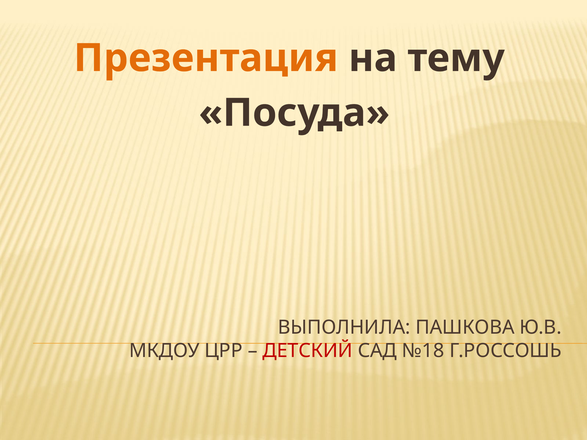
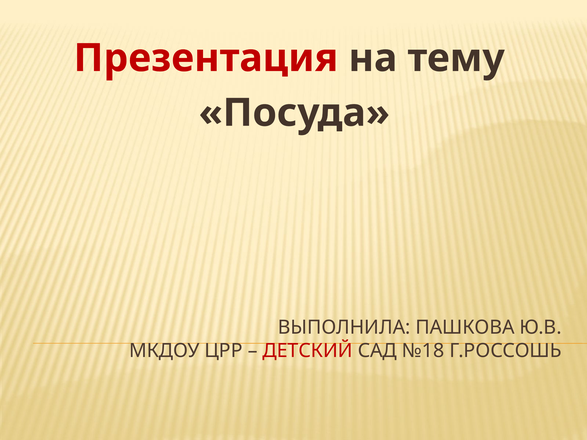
Презентация colour: orange -> red
